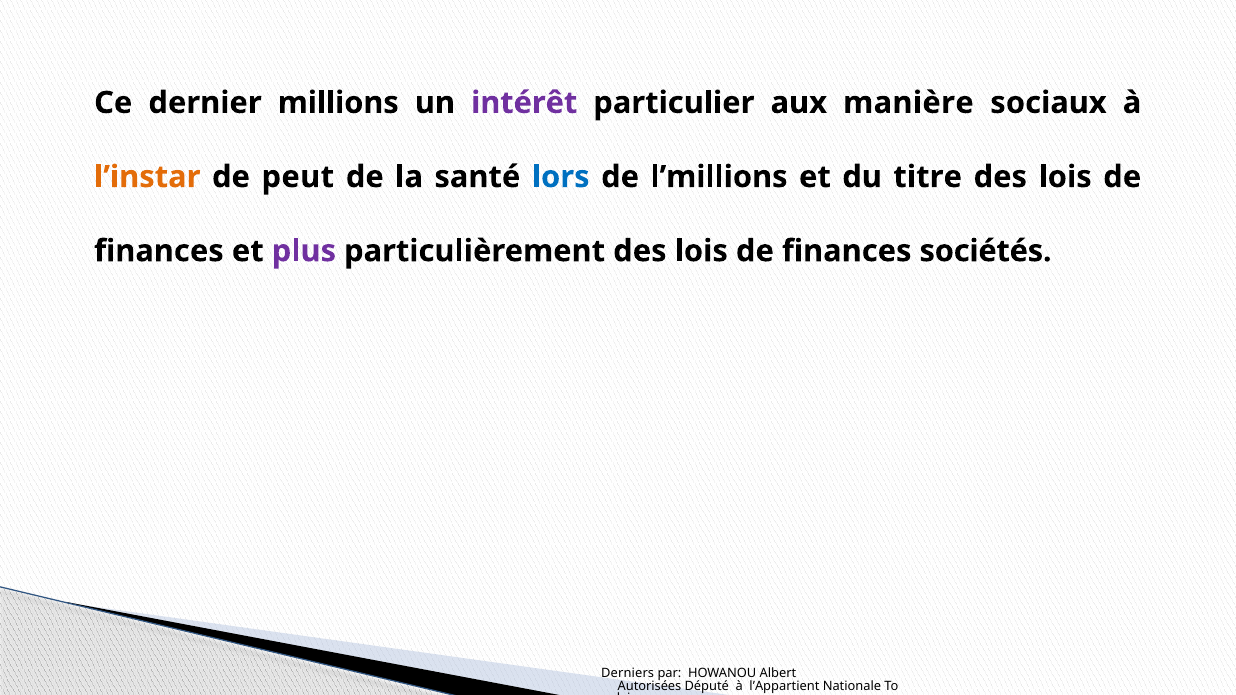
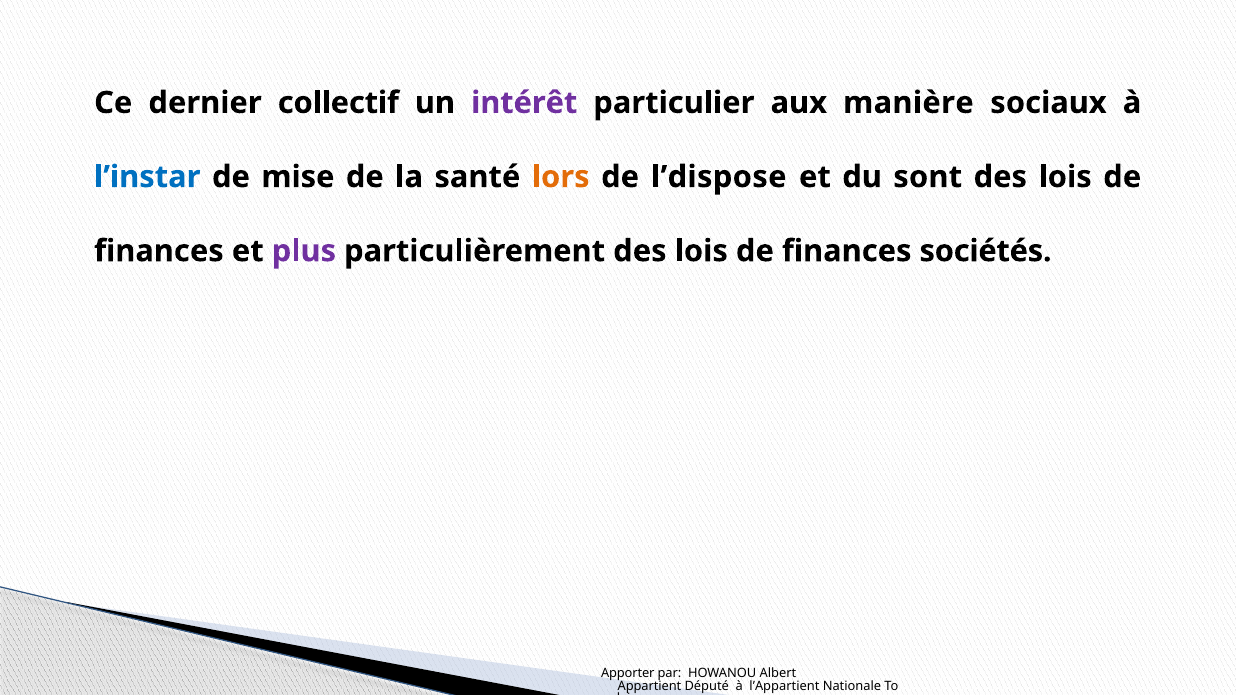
millions: millions -> collectif
l’instar colour: orange -> blue
peut: peut -> mise
lors colour: blue -> orange
l’millions: l’millions -> l’dispose
titre: titre -> sont
Derniers: Derniers -> Apporter
Autorisées: Autorisées -> Appartient
